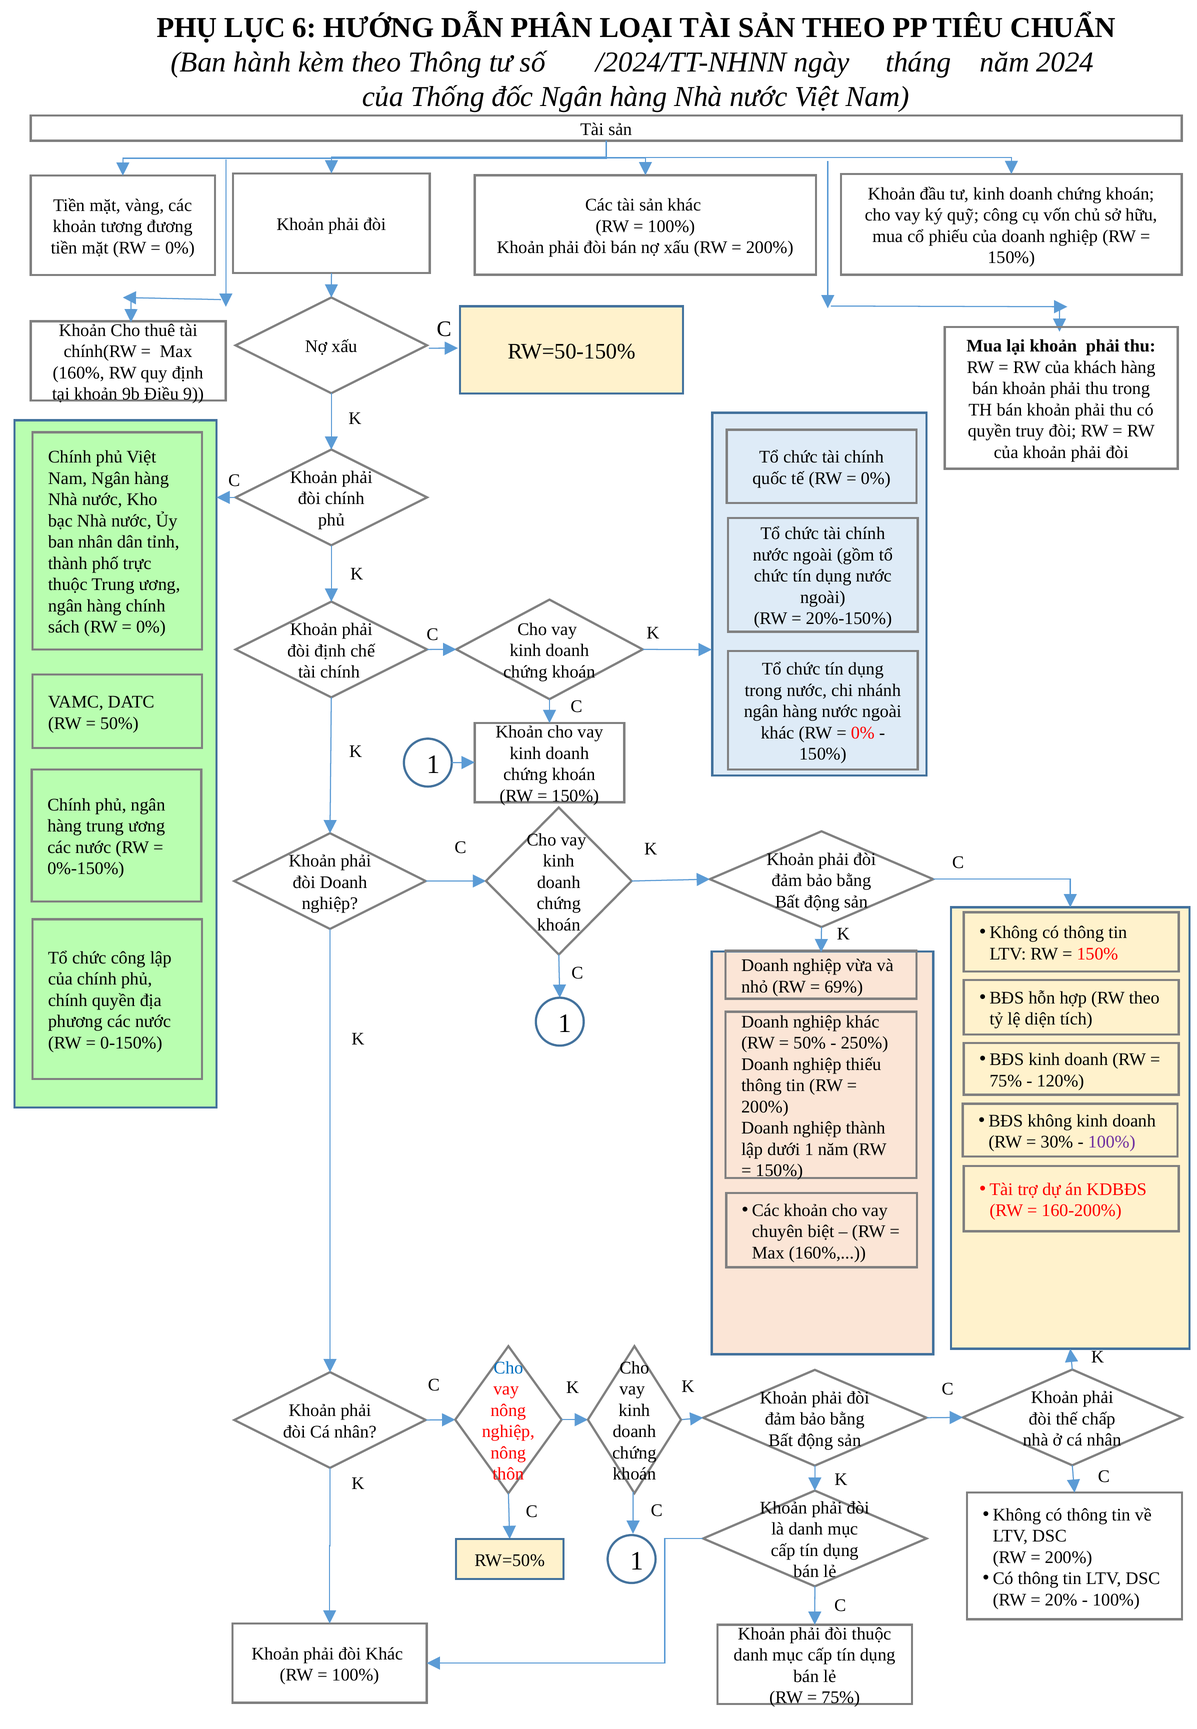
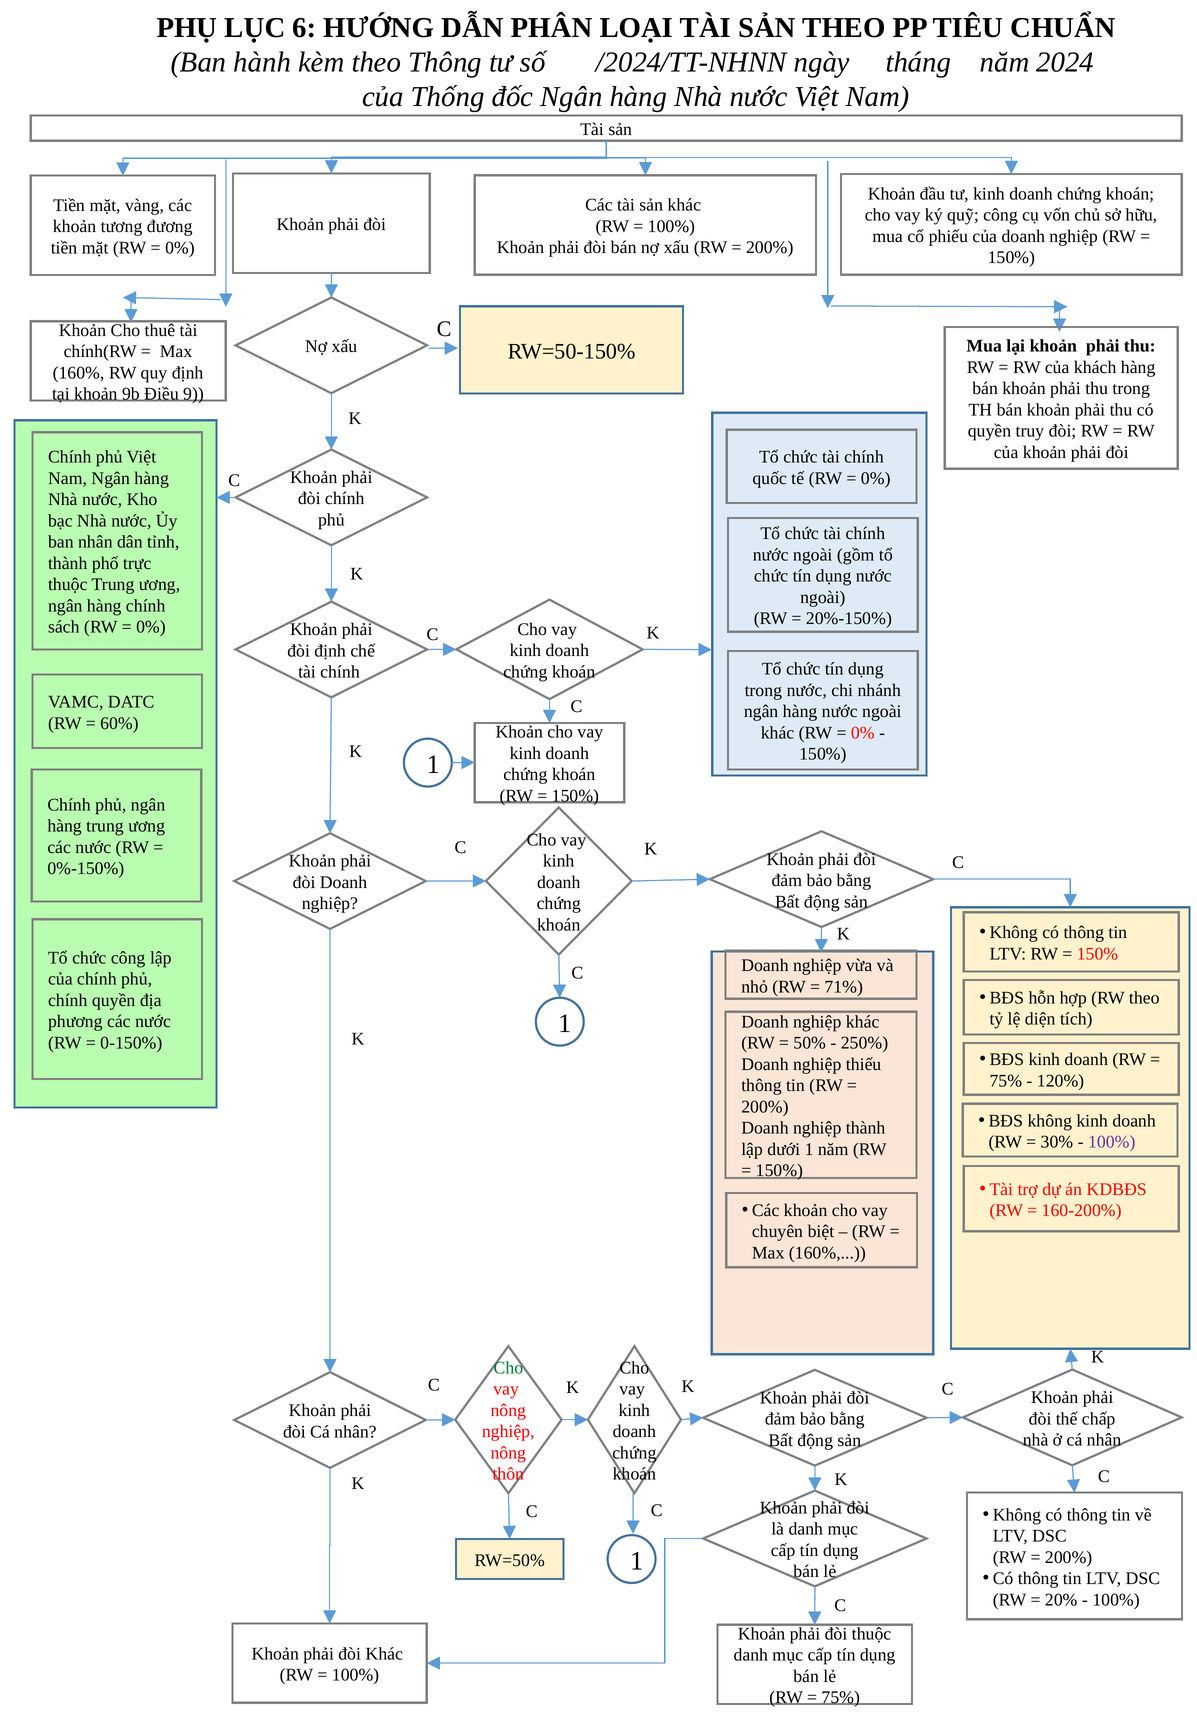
50% at (119, 723): 50% -> 60%
69%: 69% -> 71%
Cho at (508, 1368) colour: blue -> green
